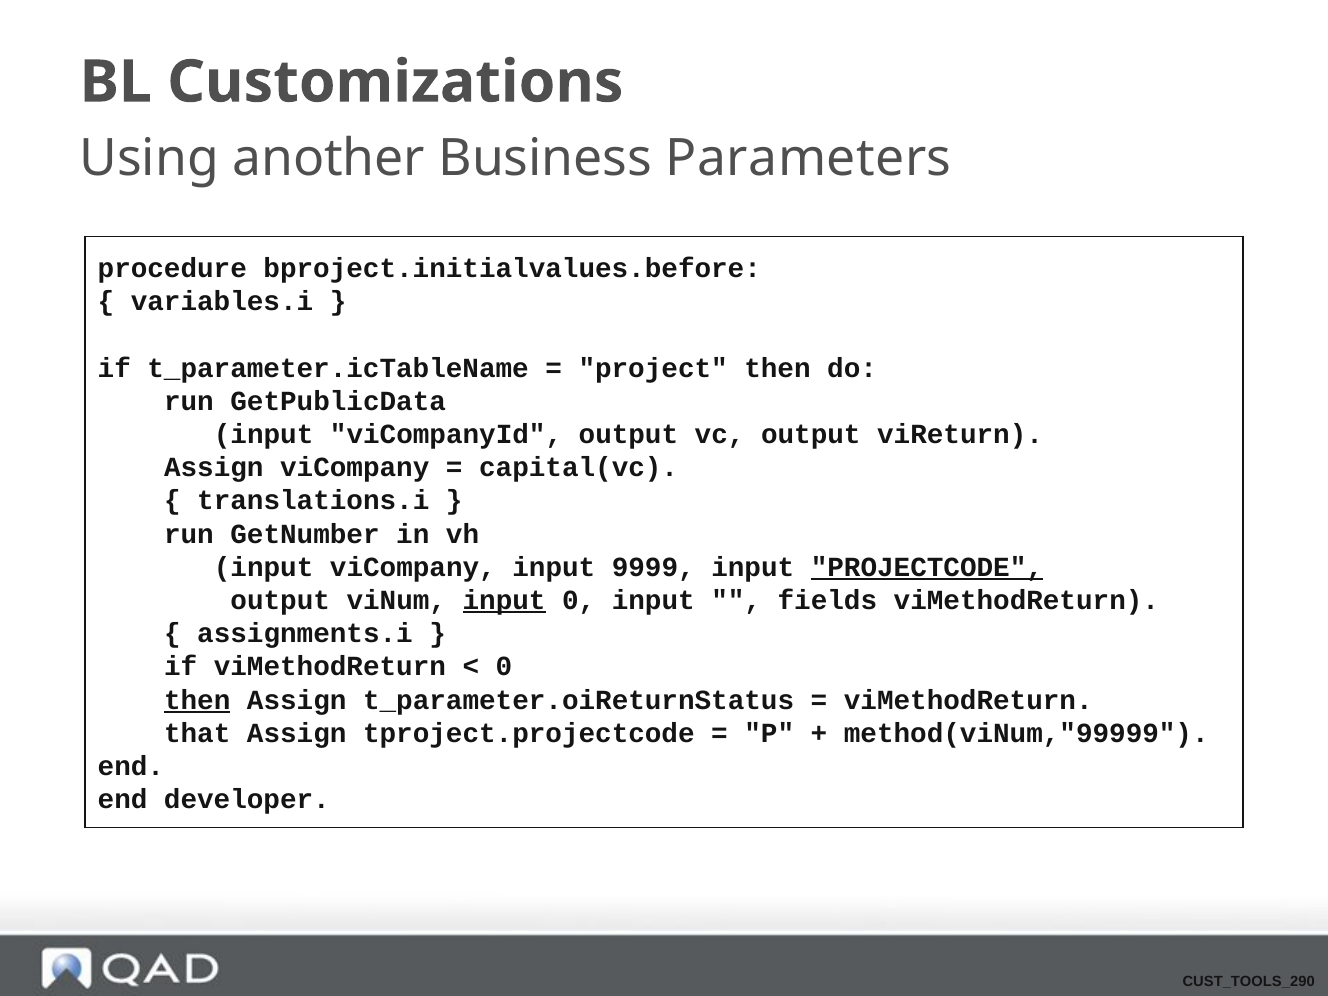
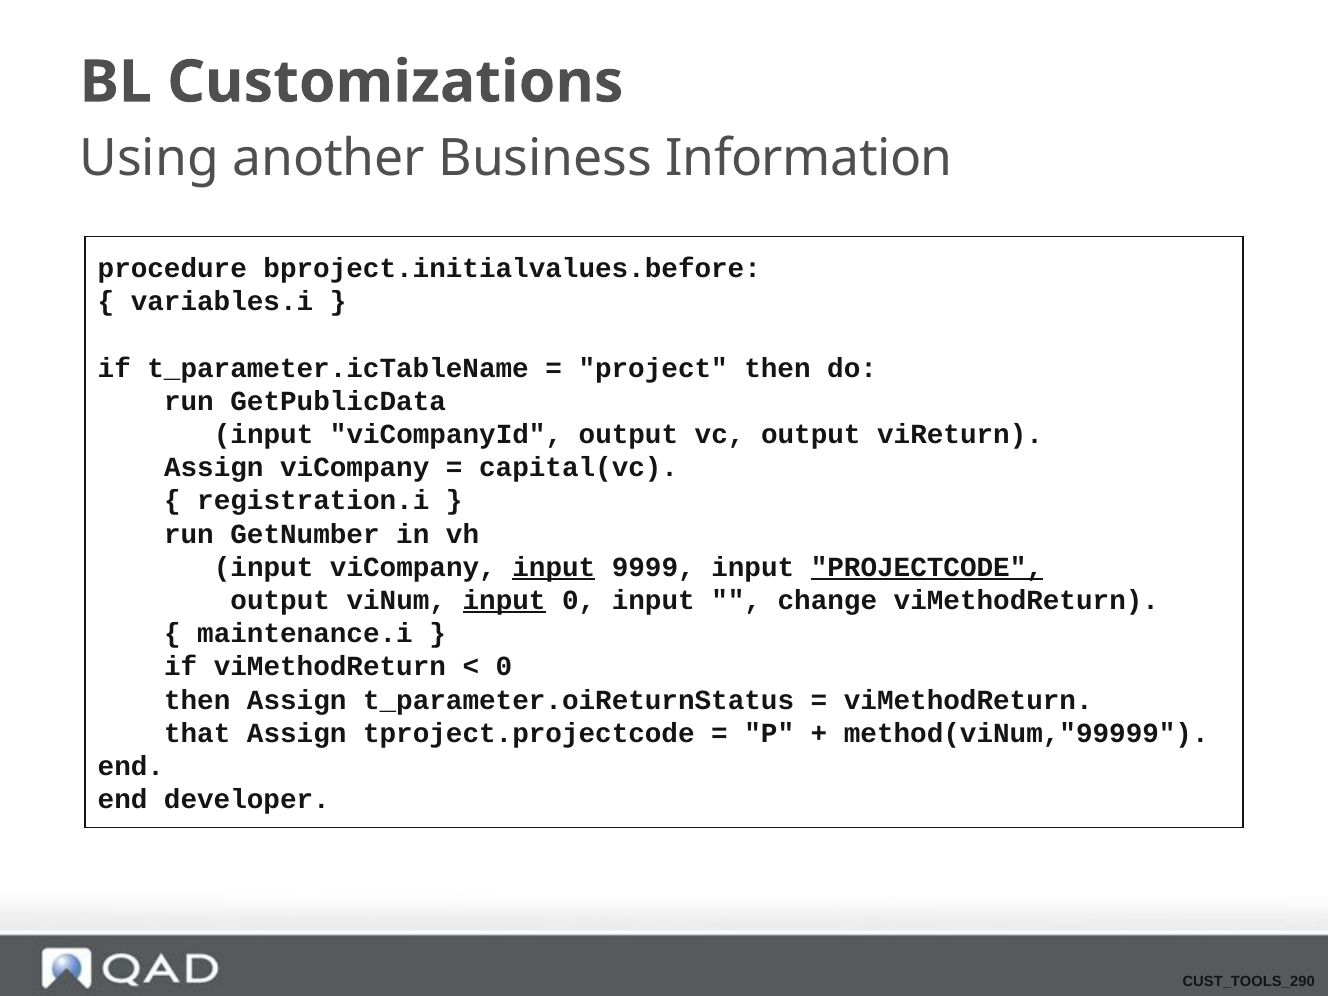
Parameters: Parameters -> Information
translations.i: translations.i -> registration.i
input at (554, 567) underline: none -> present
fields: fields -> change
assignments.i: assignments.i -> maintenance.i
then at (197, 700) underline: present -> none
